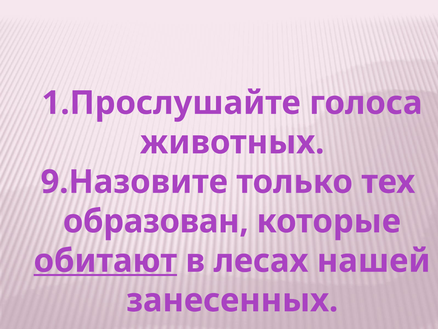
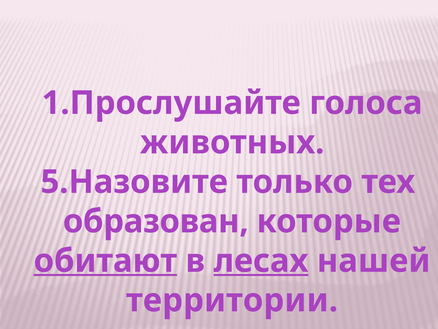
9.Назовите: 9.Назовите -> 5.Назовите
лесах underline: none -> present
занесенных: занесенных -> территории
